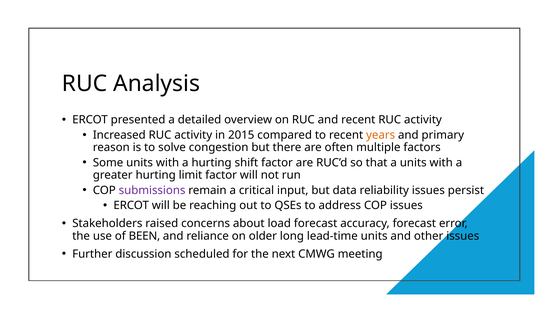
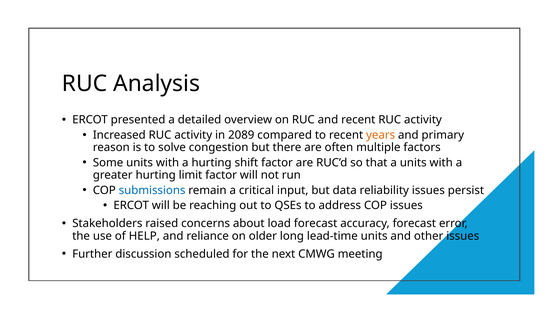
2015: 2015 -> 2089
submissions colour: purple -> blue
BEEN: BEEN -> HELP
